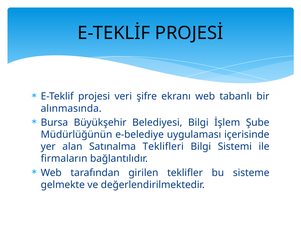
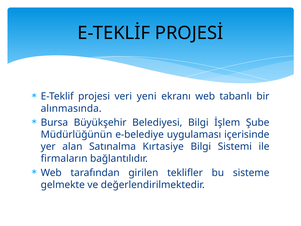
şifre: şifre -> yeni
Teklifleri: Teklifleri -> Kırtasiye
